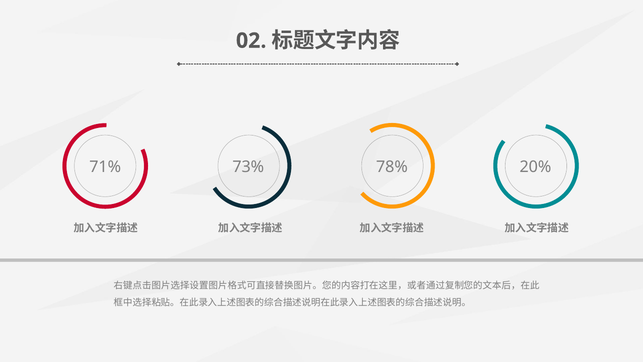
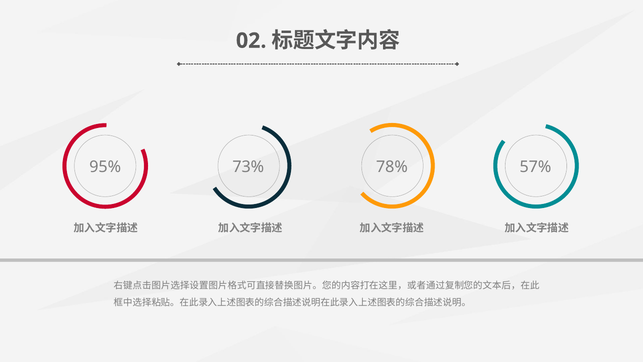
71%: 71% -> 95%
20%: 20% -> 57%
